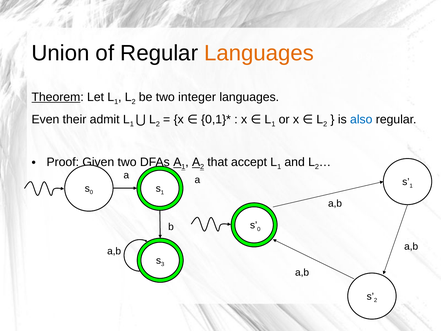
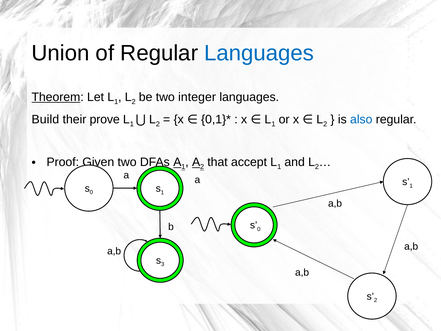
Languages at (259, 53) colour: orange -> blue
Even: Even -> Build
admit: admit -> prove
